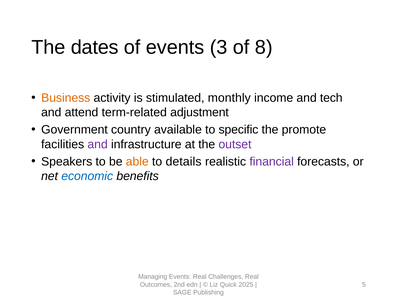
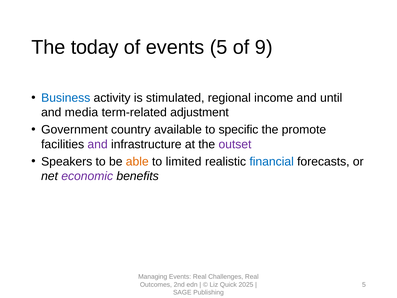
dates: dates -> today
events 3: 3 -> 5
8: 8 -> 9
Business colour: orange -> blue
monthly: monthly -> regional
tech: tech -> until
attend: attend -> media
details: details -> limited
financial colour: purple -> blue
economic colour: blue -> purple
